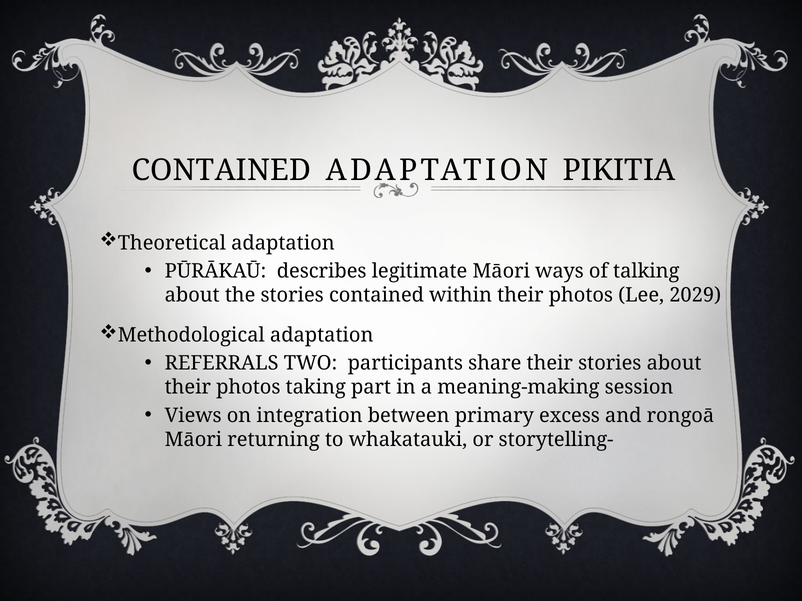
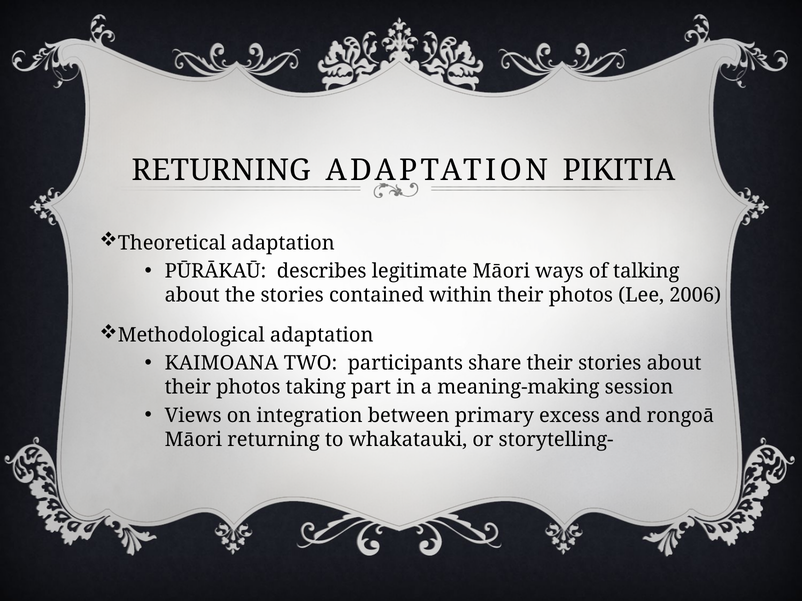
CONTAINED at (221, 170): CONTAINED -> RETURNING
2029: 2029 -> 2006
REFERRALS: REFERRALS -> KAIMOANA
